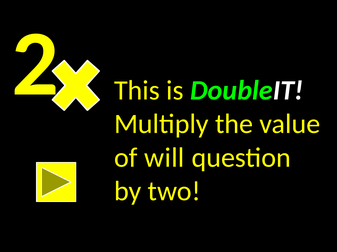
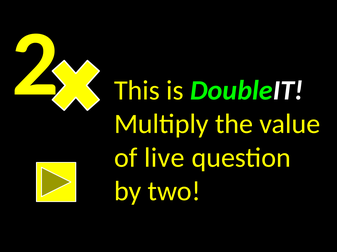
will: will -> live
